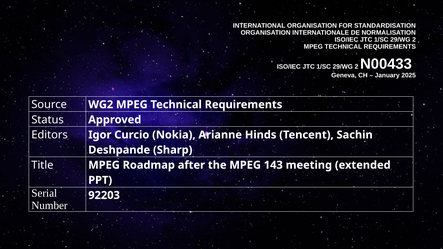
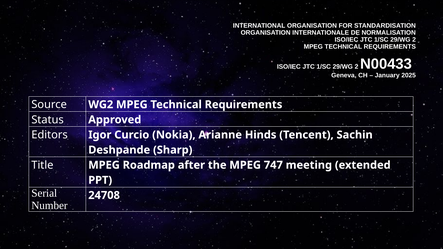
143: 143 -> 747
92203: 92203 -> 24708
